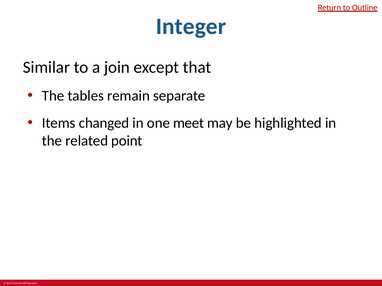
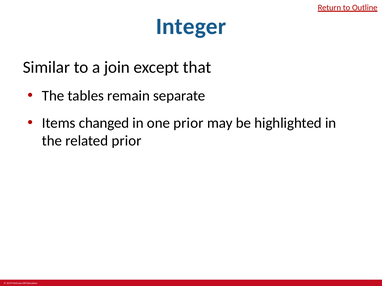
one meet: meet -> prior
related point: point -> prior
